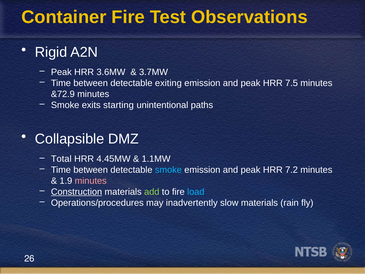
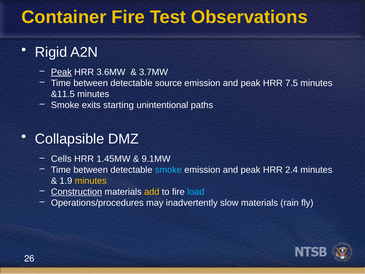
Peak at (61, 72) underline: none -> present
exiting: exiting -> source
&72.9: &72.9 -> &11.5
Total: Total -> Cells
4.45MW: 4.45MW -> 1.45MW
1.1MW: 1.1MW -> 9.1MW
7.2: 7.2 -> 2.4
minutes at (91, 181) colour: pink -> yellow
add colour: light green -> yellow
